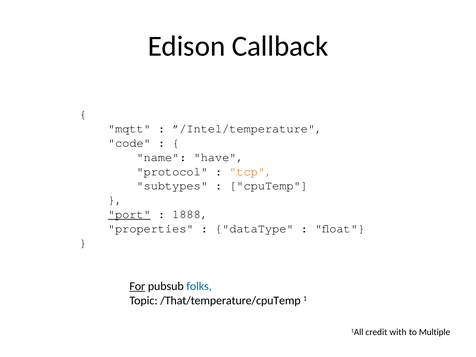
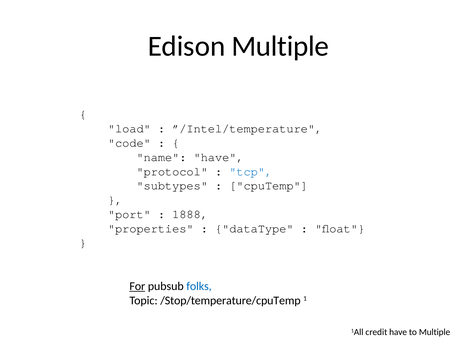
Edison Callback: Callback -> Multiple
mqtt: mqtt -> load
tcp colour: orange -> blue
port underline: present -> none
/That/temperature/cpuTemp: /That/temperature/cpuTemp -> /Stop/temperature/cpuTemp
credit with: with -> have
